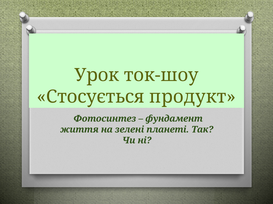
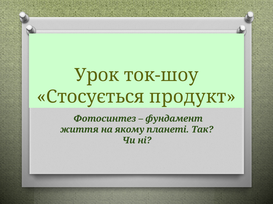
зелені: зелені -> якому
